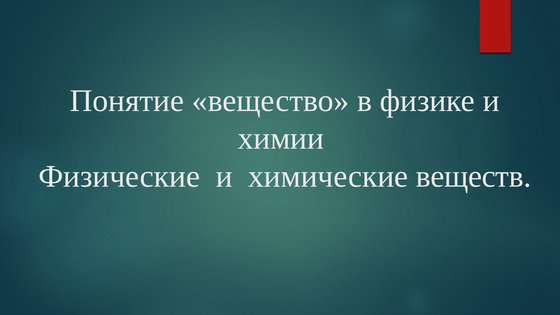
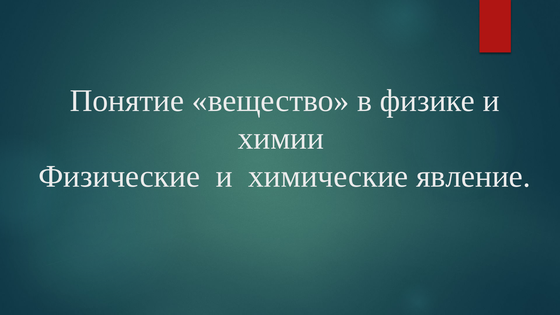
веществ: веществ -> явление
